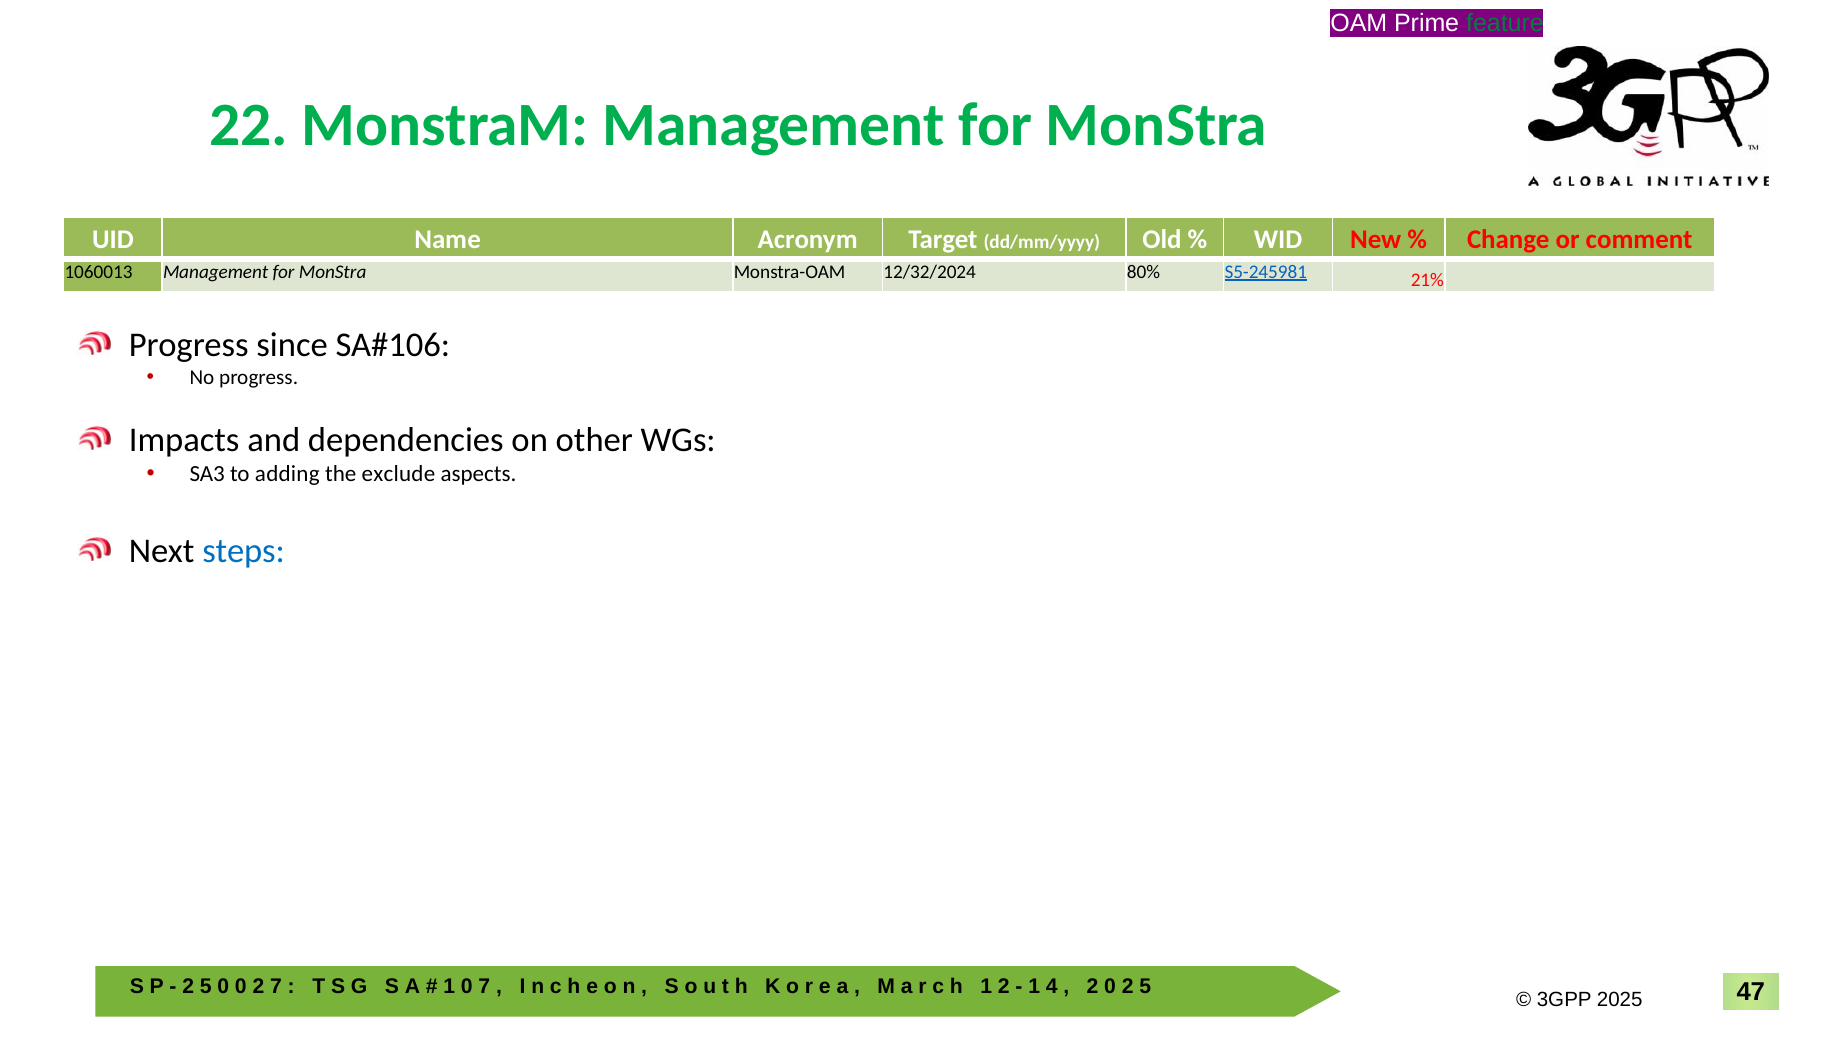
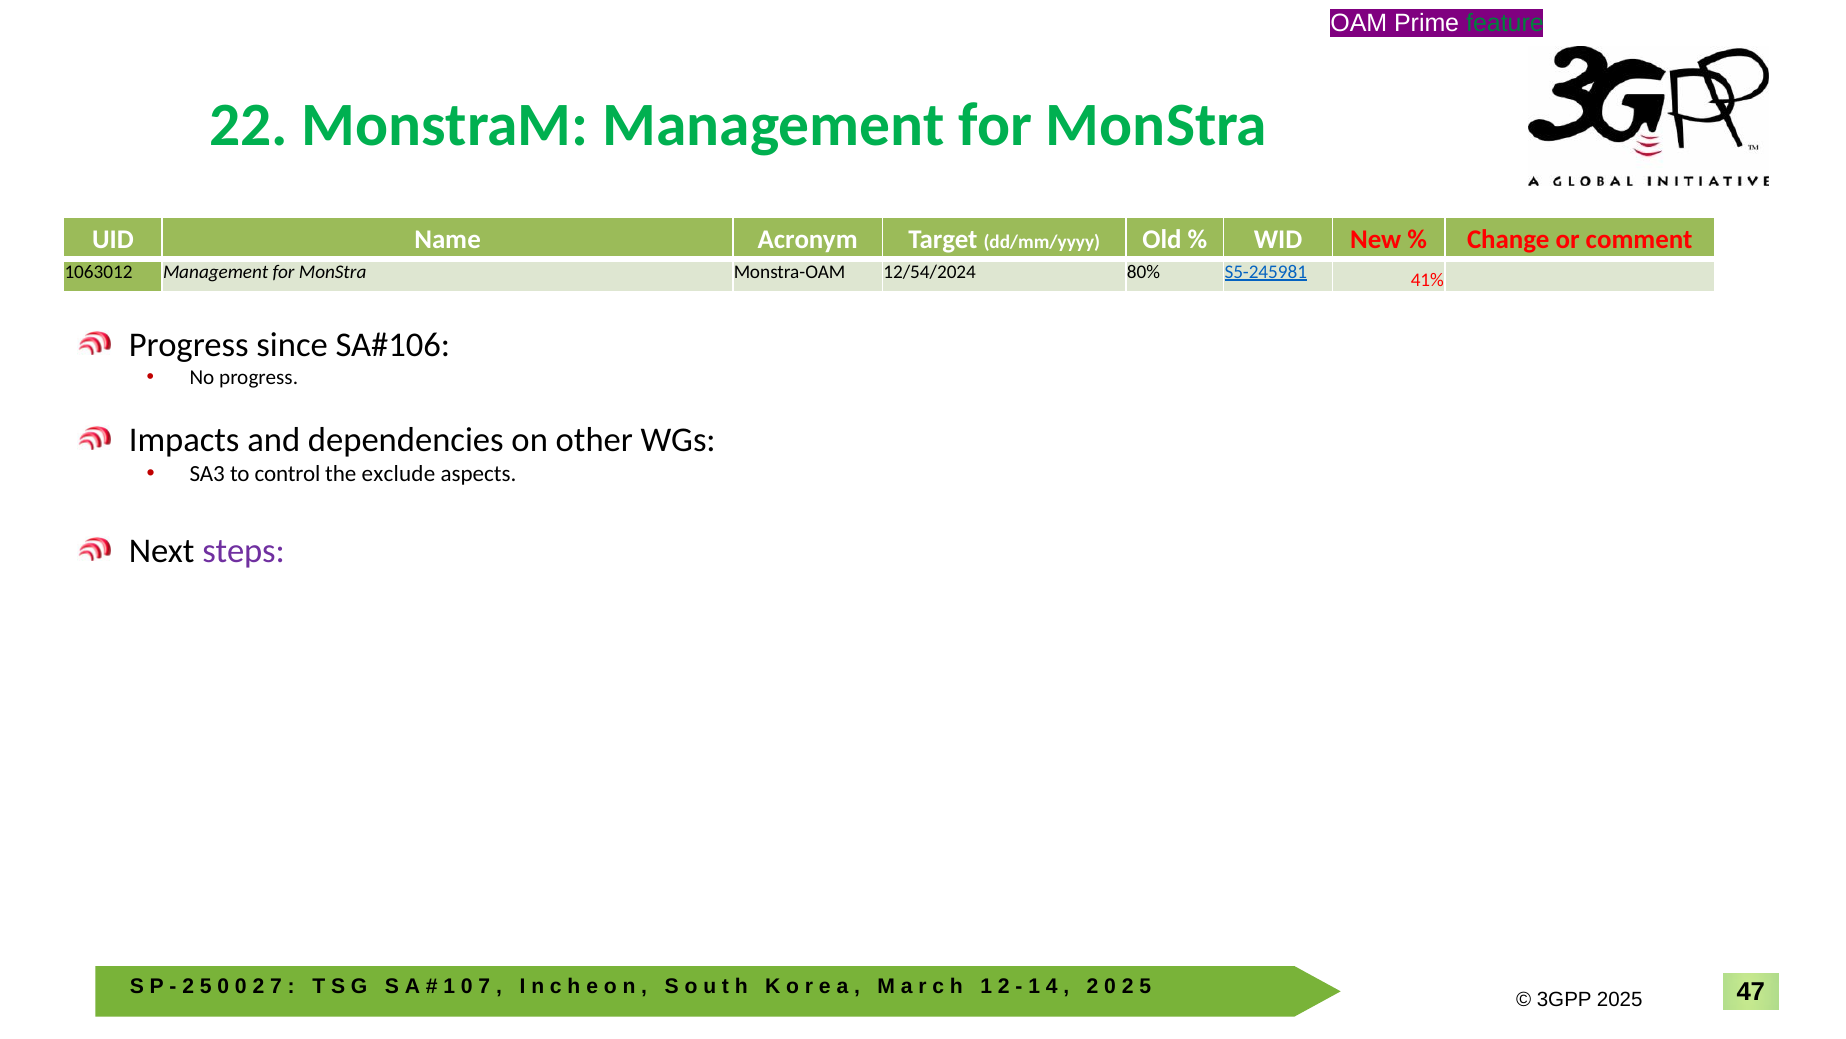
1060013: 1060013 -> 1063012
12/32/2024: 12/32/2024 -> 12/54/2024
21%: 21% -> 41%
adding: adding -> control
steps colour: blue -> purple
